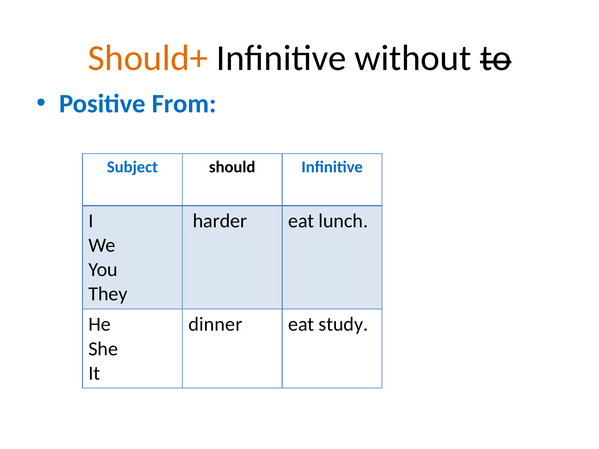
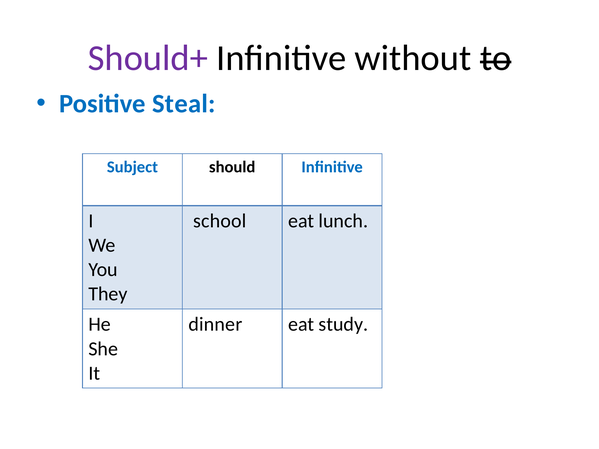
Should+ colour: orange -> purple
From: From -> Steal
harder: harder -> school
